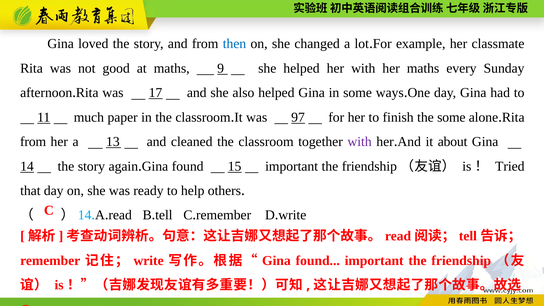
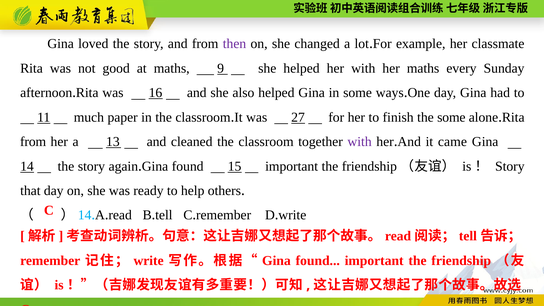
then colour: blue -> purple
17: 17 -> 16
97: 97 -> 27
about: about -> came
Tried at (510, 166): Tried -> Story
